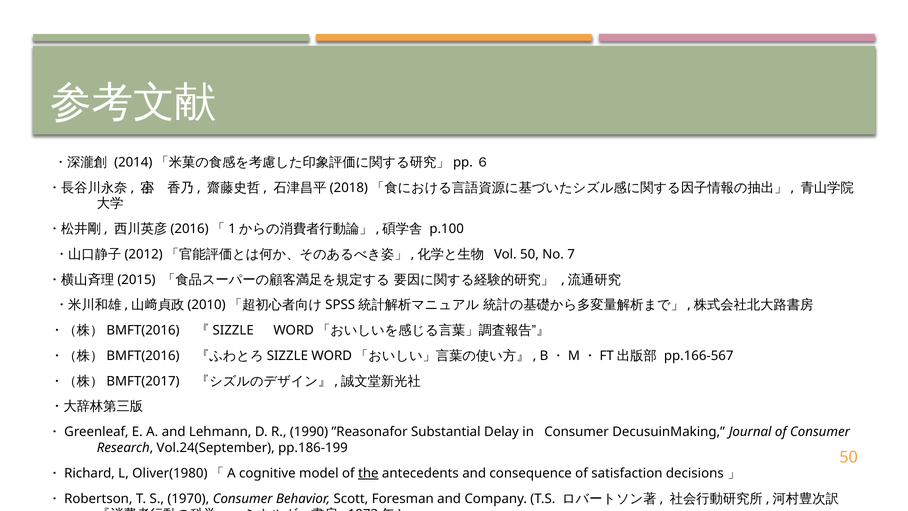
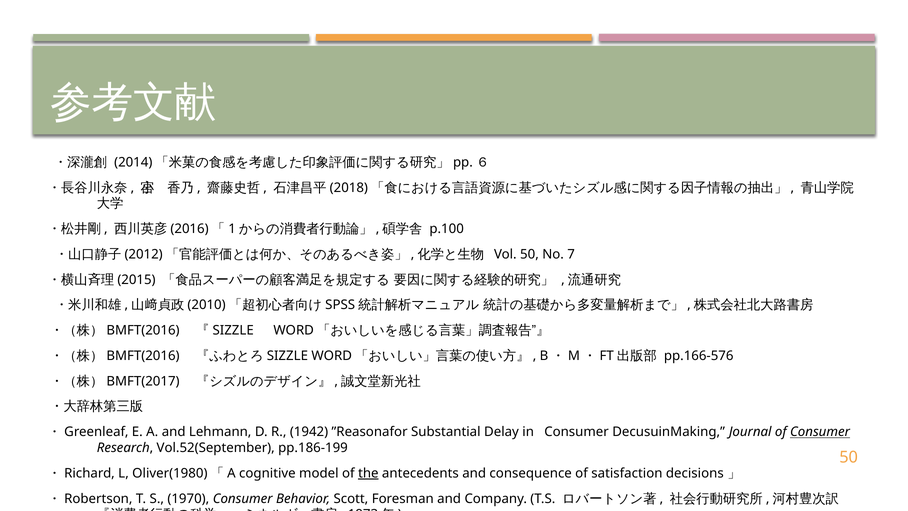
pp.166-567: pp.166-567 -> pp.166-576
1990: 1990 -> 1942
Consumer at (820, 432) underline: none -> present
Vol.24(September: Vol.24(September -> Vol.52(September
